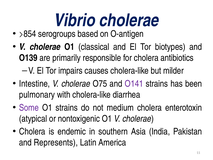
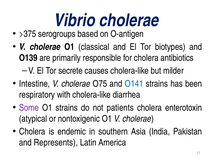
>854: >854 -> >375
impairs: impairs -> secrete
O141 colour: purple -> blue
pulmonary: pulmonary -> respiratory
medium: medium -> patients
